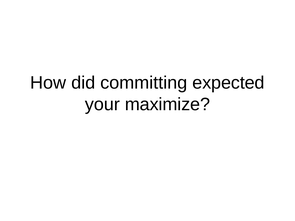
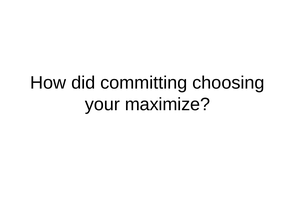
expected: expected -> choosing
